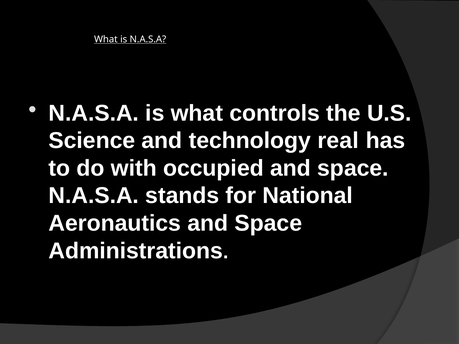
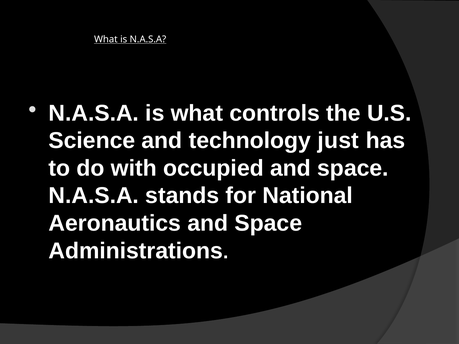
real: real -> just
